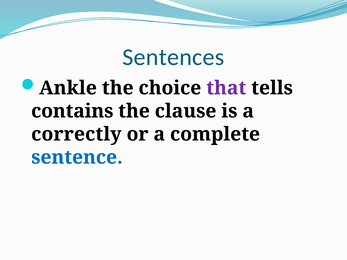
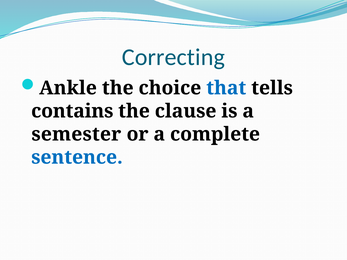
Sentences: Sentences -> Correcting
that colour: purple -> blue
correctly: correctly -> semester
